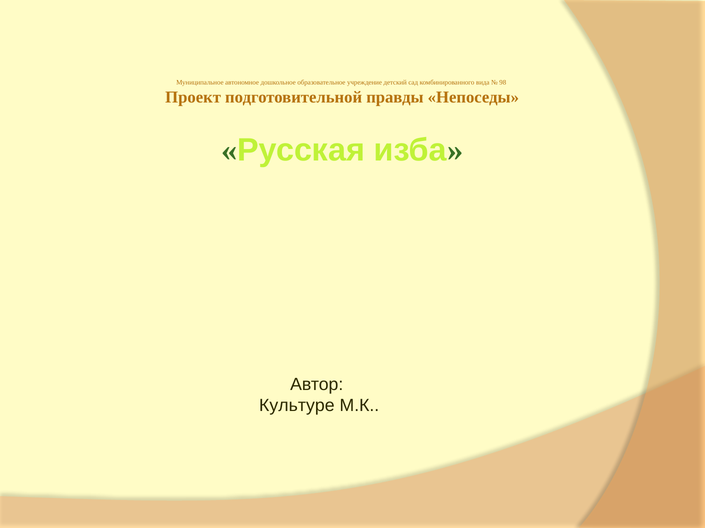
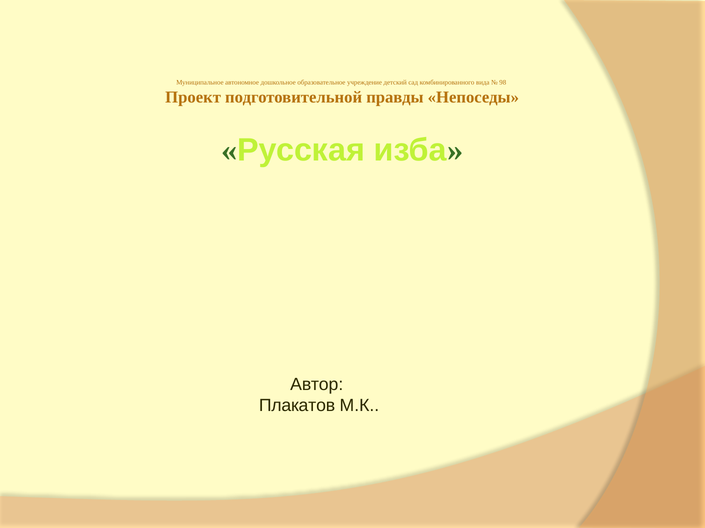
Культуре: Культуре -> Плакатов
